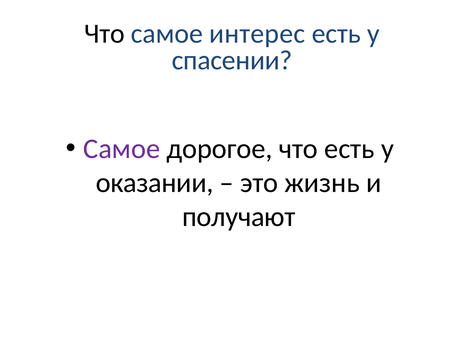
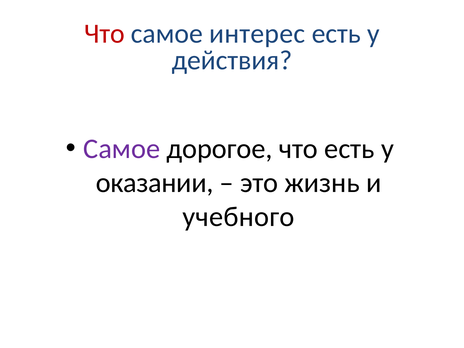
Что at (104, 34) colour: black -> red
спасении: спасении -> действия
получают: получают -> учебного
